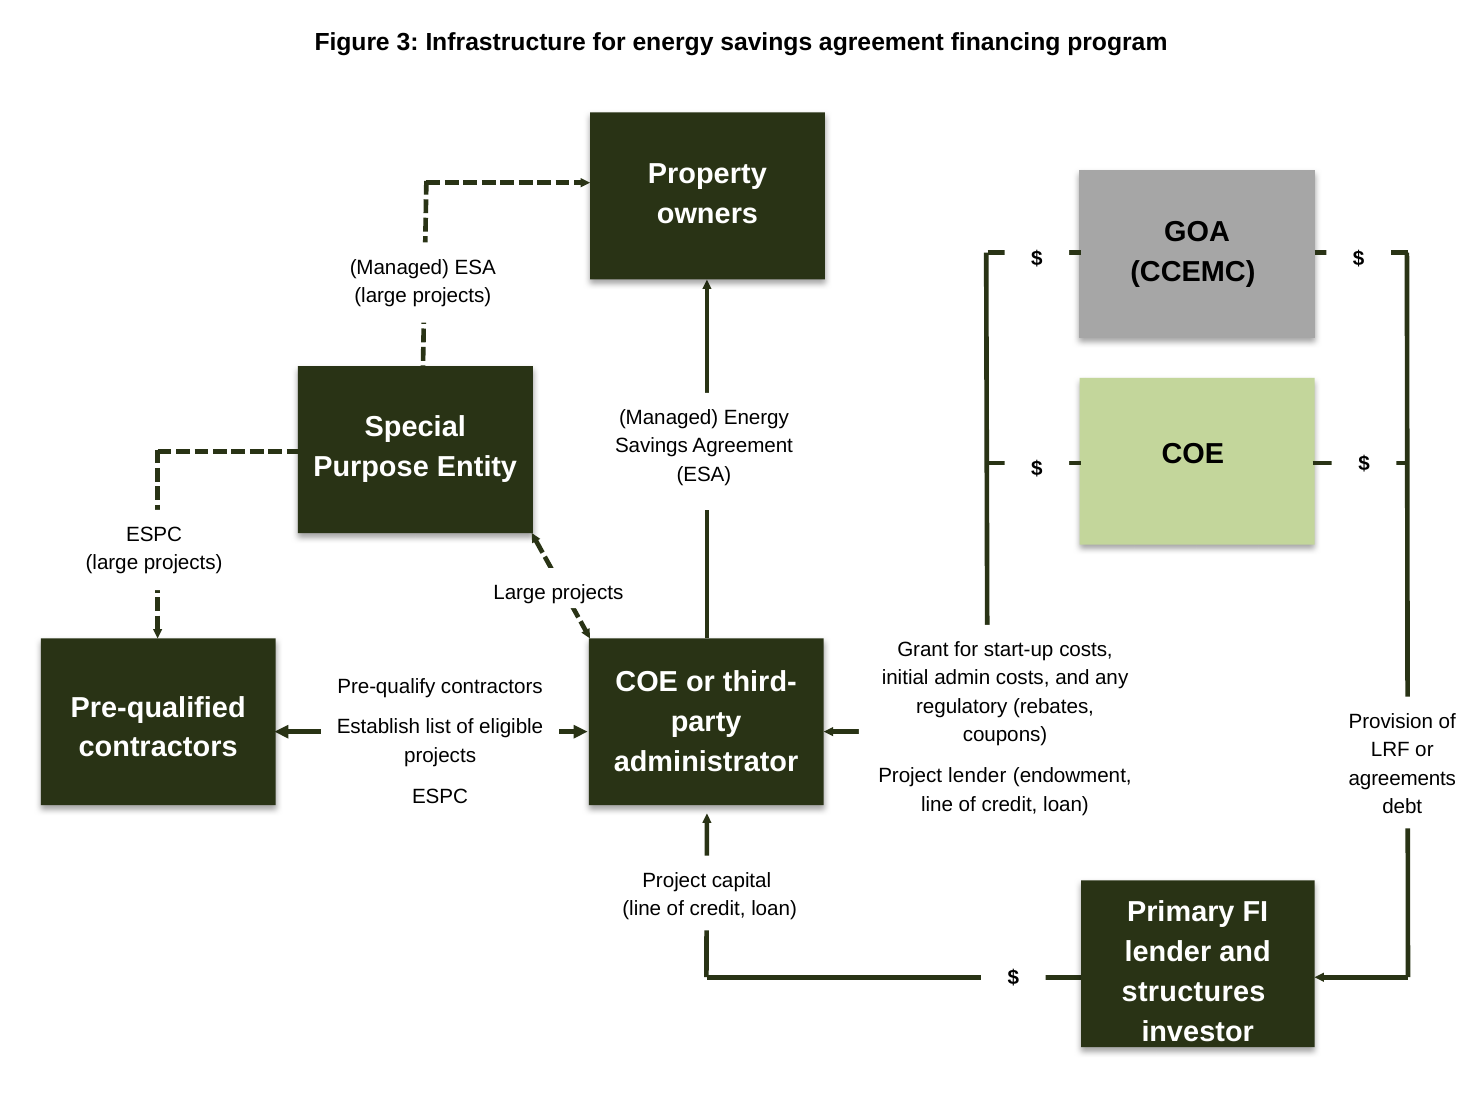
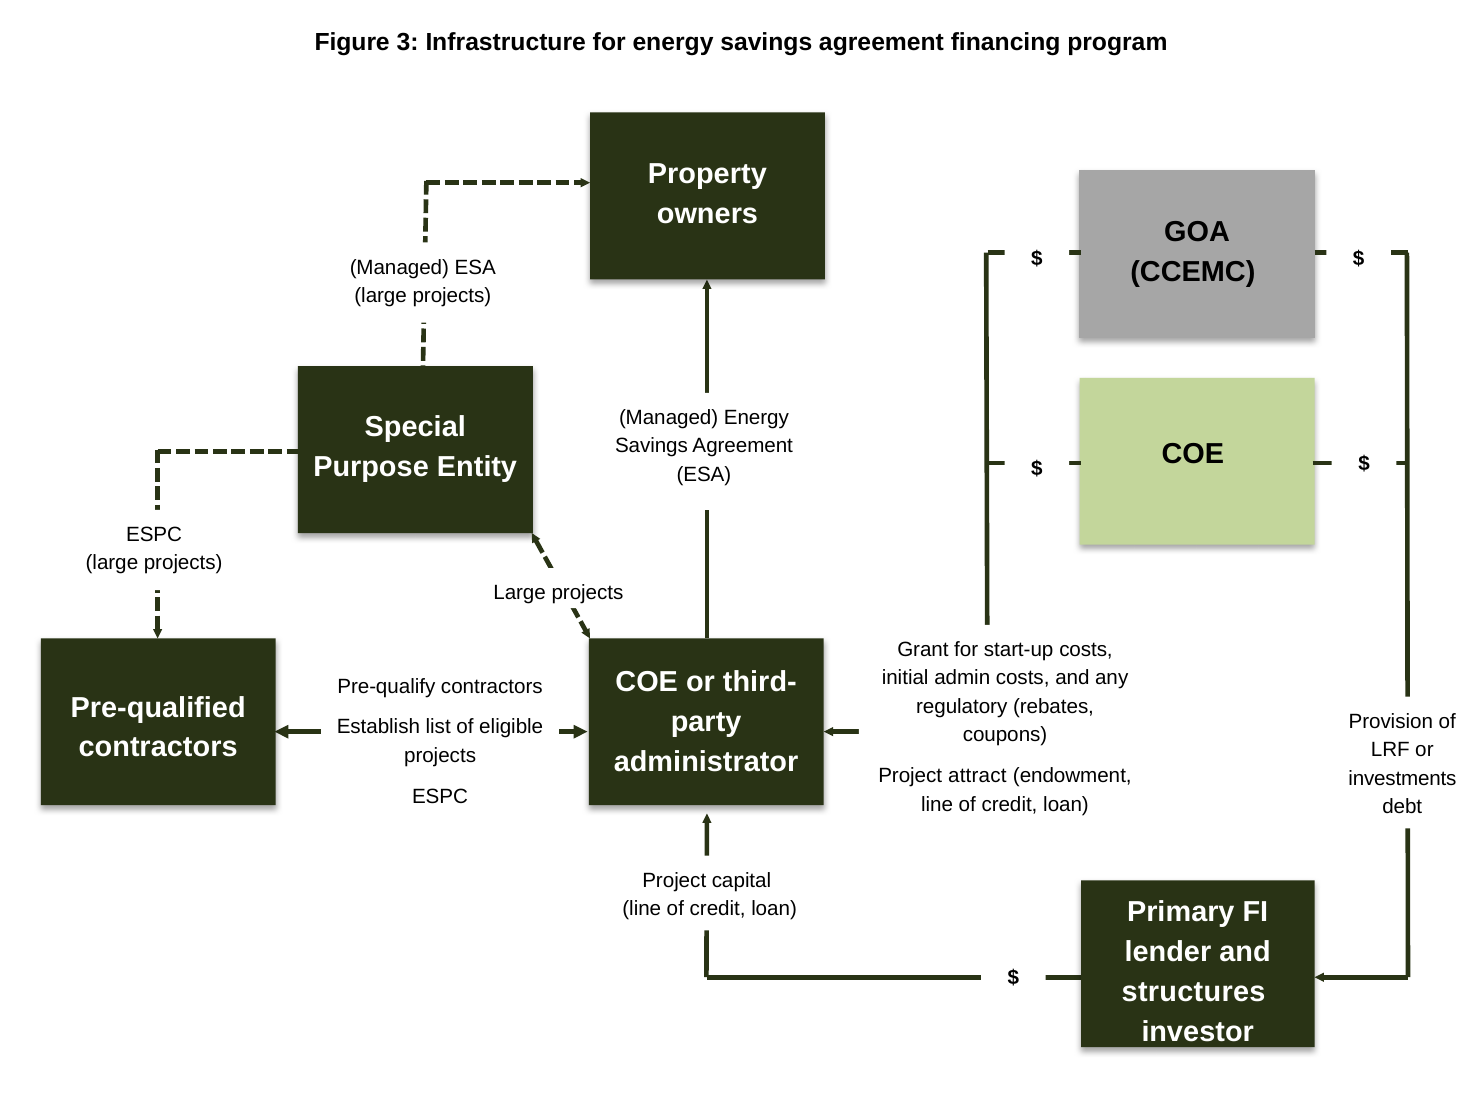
Project lender: lender -> attract
agreements: agreements -> investments
